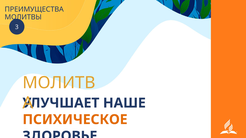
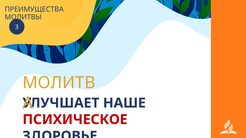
ПСИХИЧЕСКОЕ colour: orange -> red
